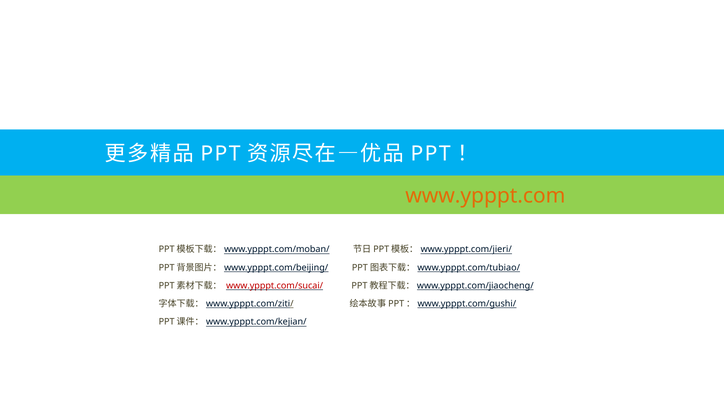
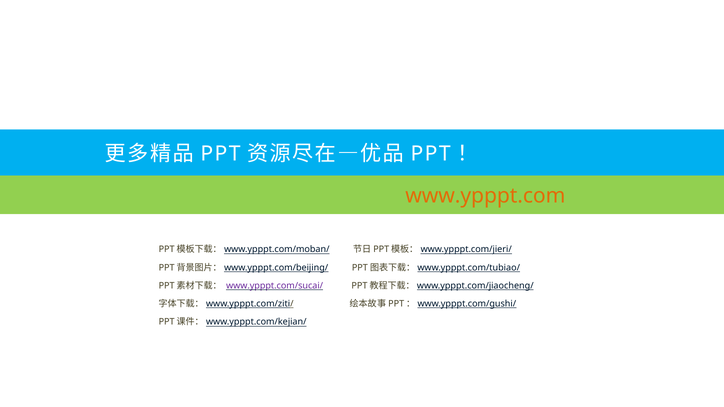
www.ypppt.com/sucai/ colour: red -> purple
